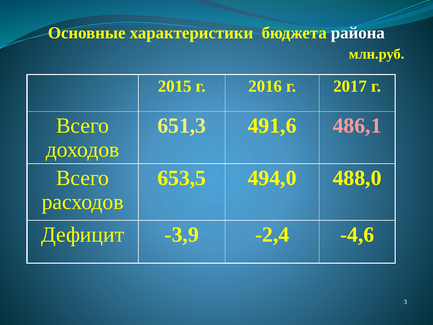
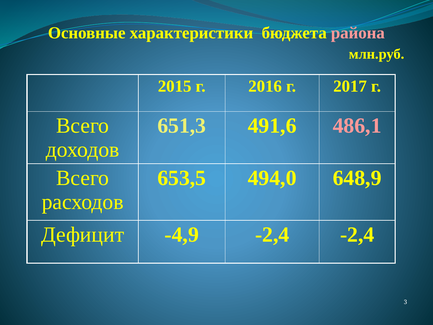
района colour: white -> pink
488,0: 488,0 -> 648,9
-3,9: -3,9 -> -4,9
-2,4 -4,6: -4,6 -> -2,4
